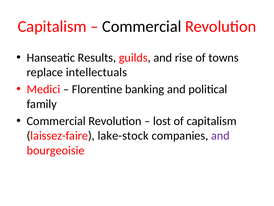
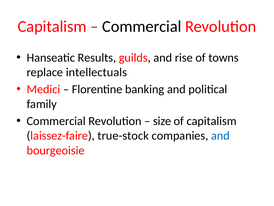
lost: lost -> size
lake-stock: lake-stock -> true-stock
and at (220, 135) colour: purple -> blue
